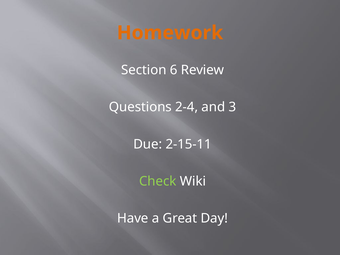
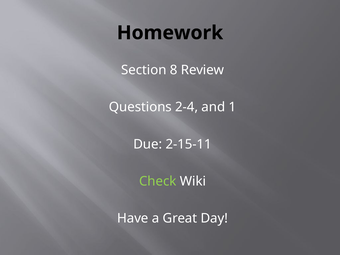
Homework colour: orange -> black
6: 6 -> 8
3: 3 -> 1
